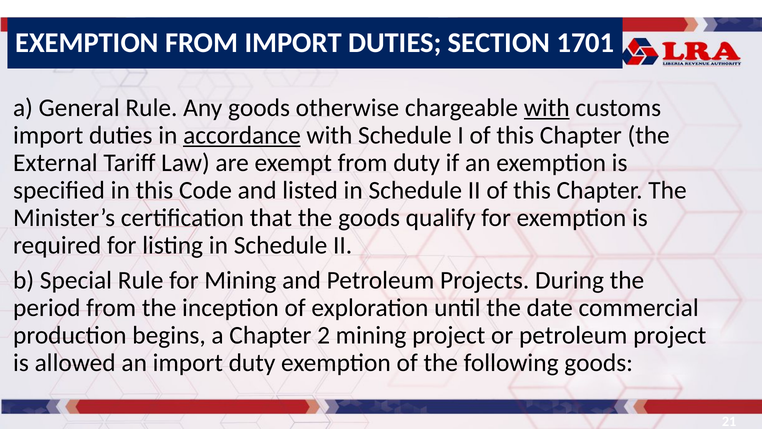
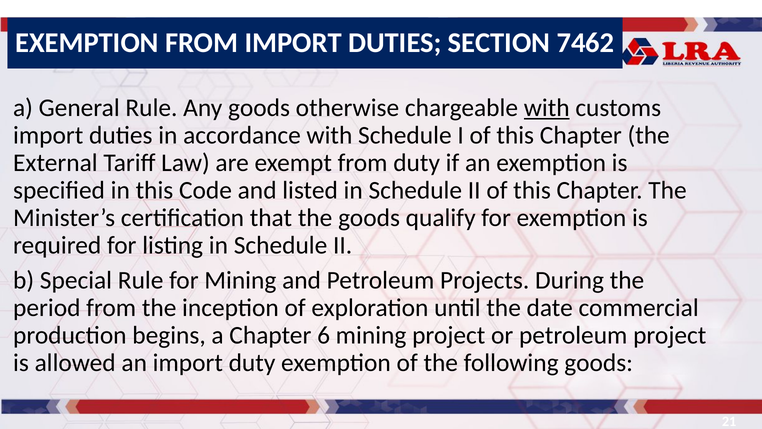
1701: 1701 -> 7462
accordance underline: present -> none
2: 2 -> 6
